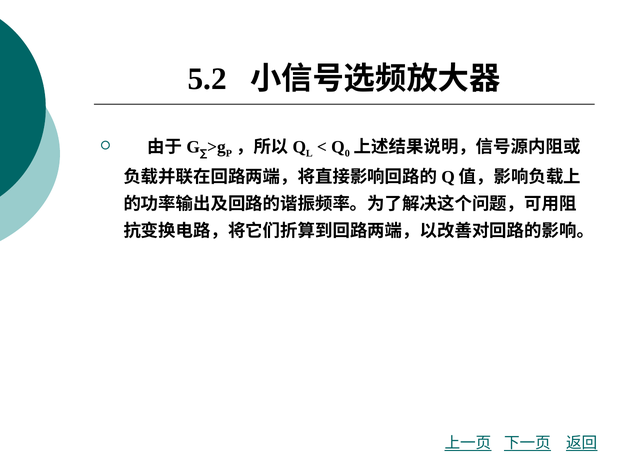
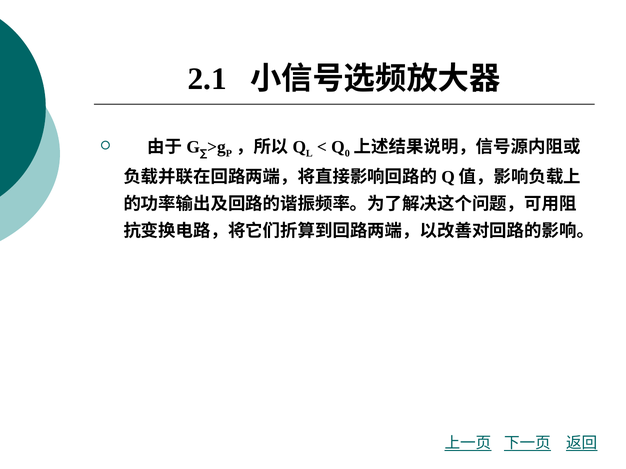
5.2: 5.2 -> 2.1
